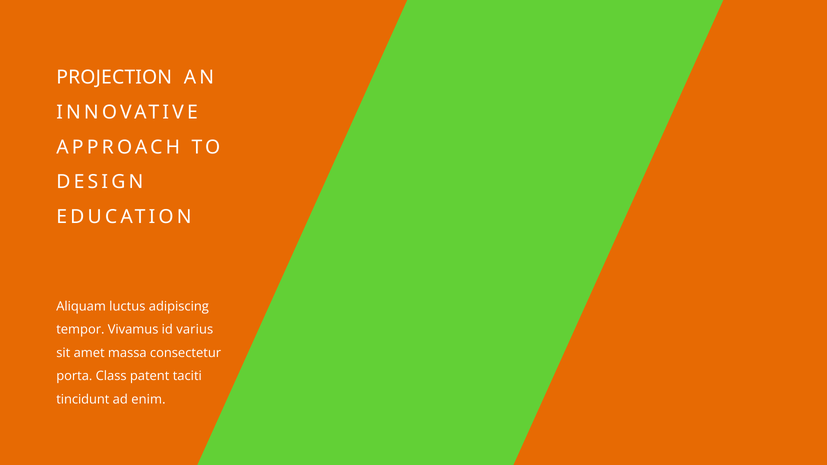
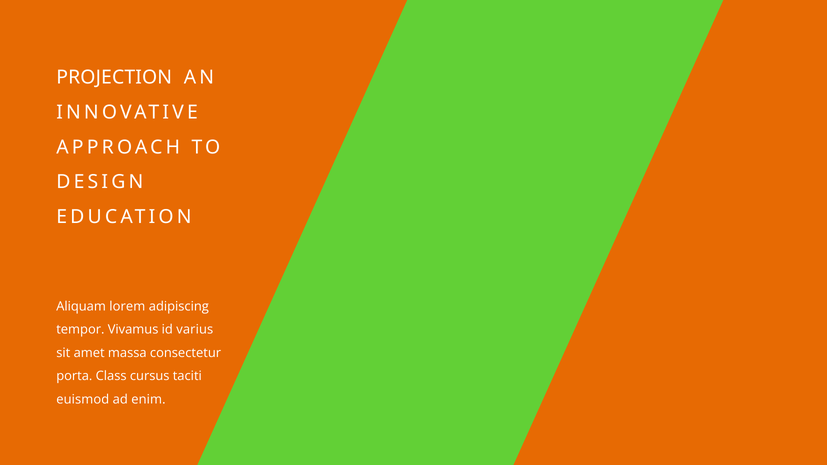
luctus: luctus -> lorem
patent: patent -> cursus
tincidunt: tincidunt -> euismod
